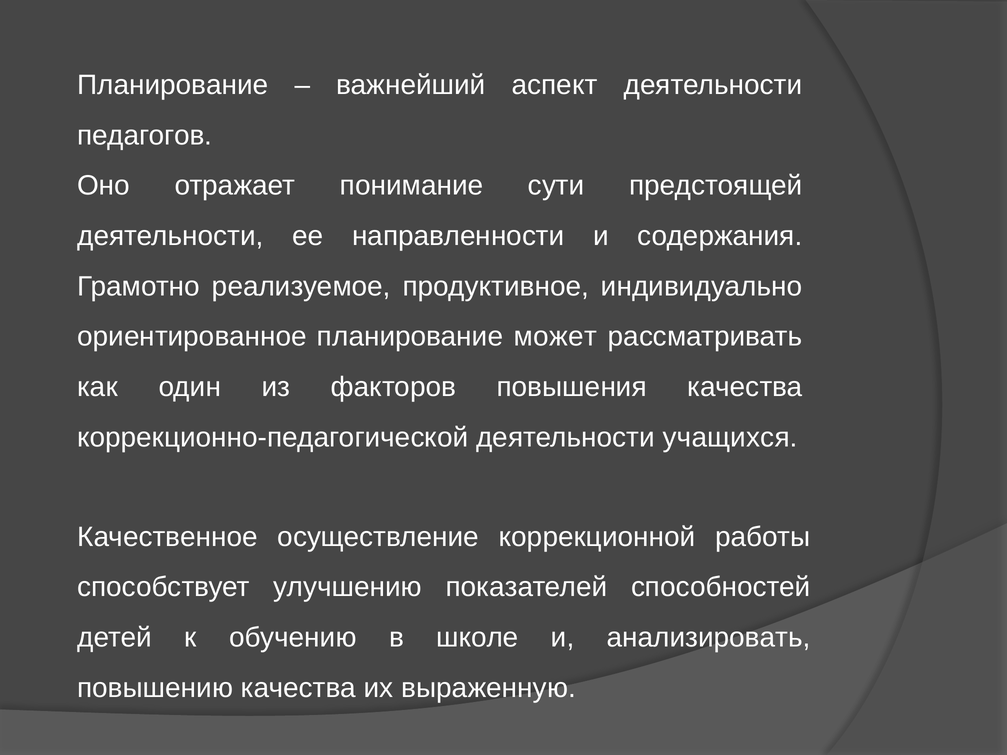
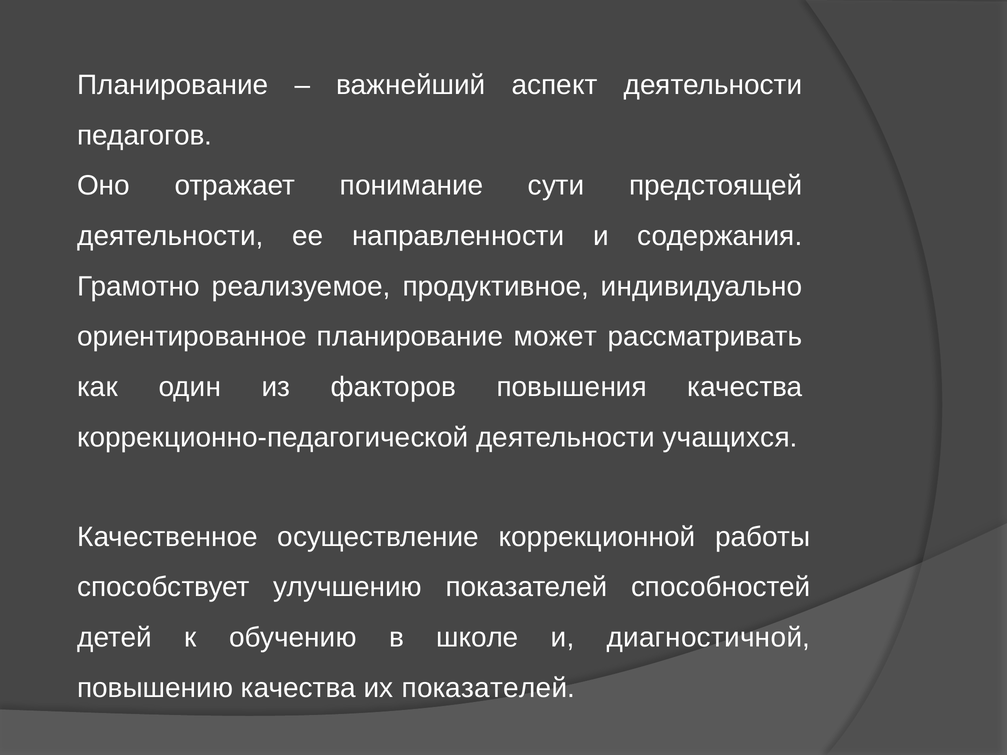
анализировать: анализировать -> диагностичной
их выраженную: выраженную -> показателей
